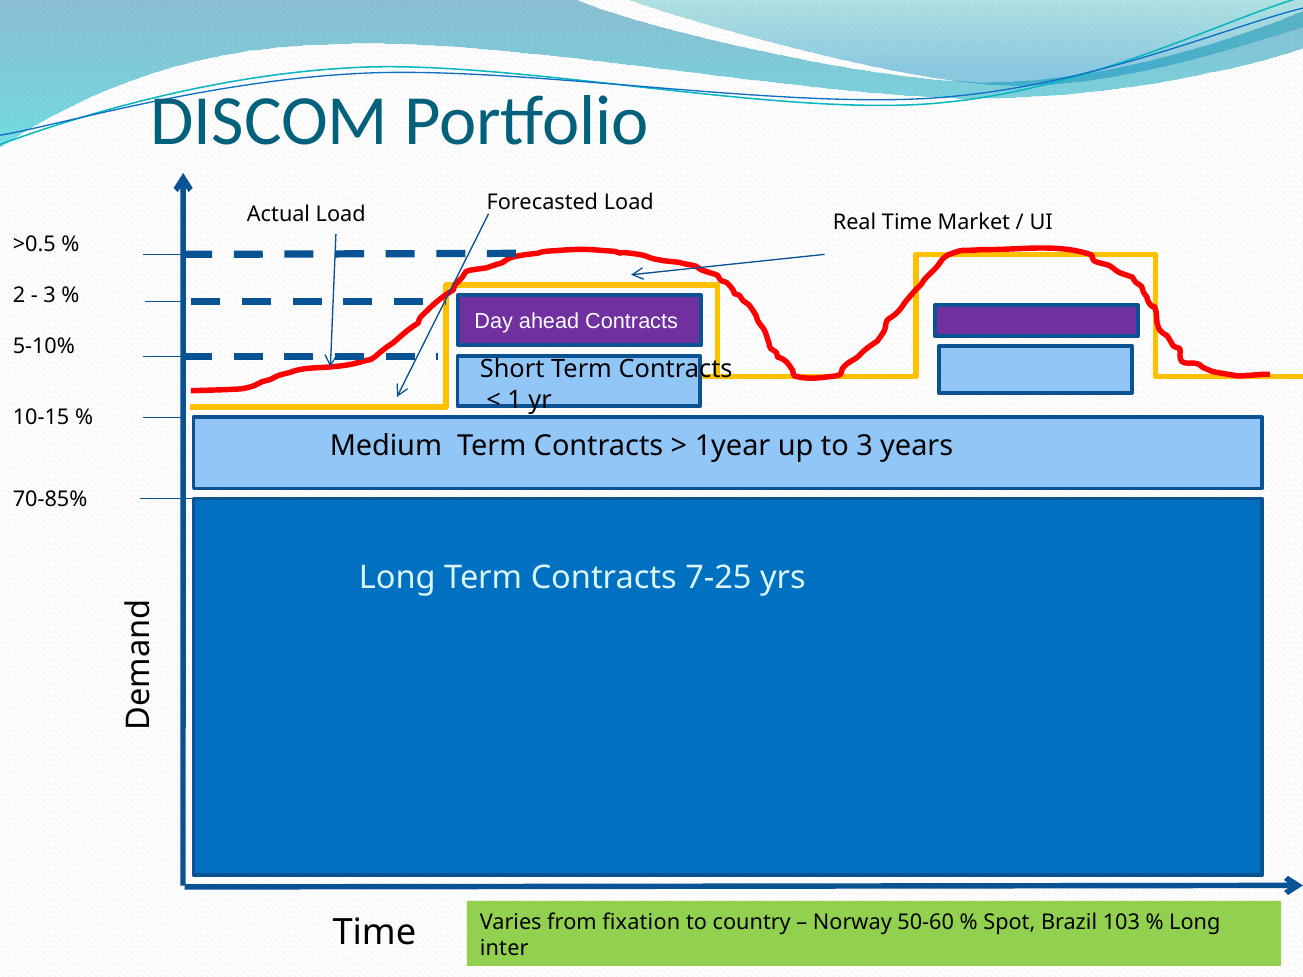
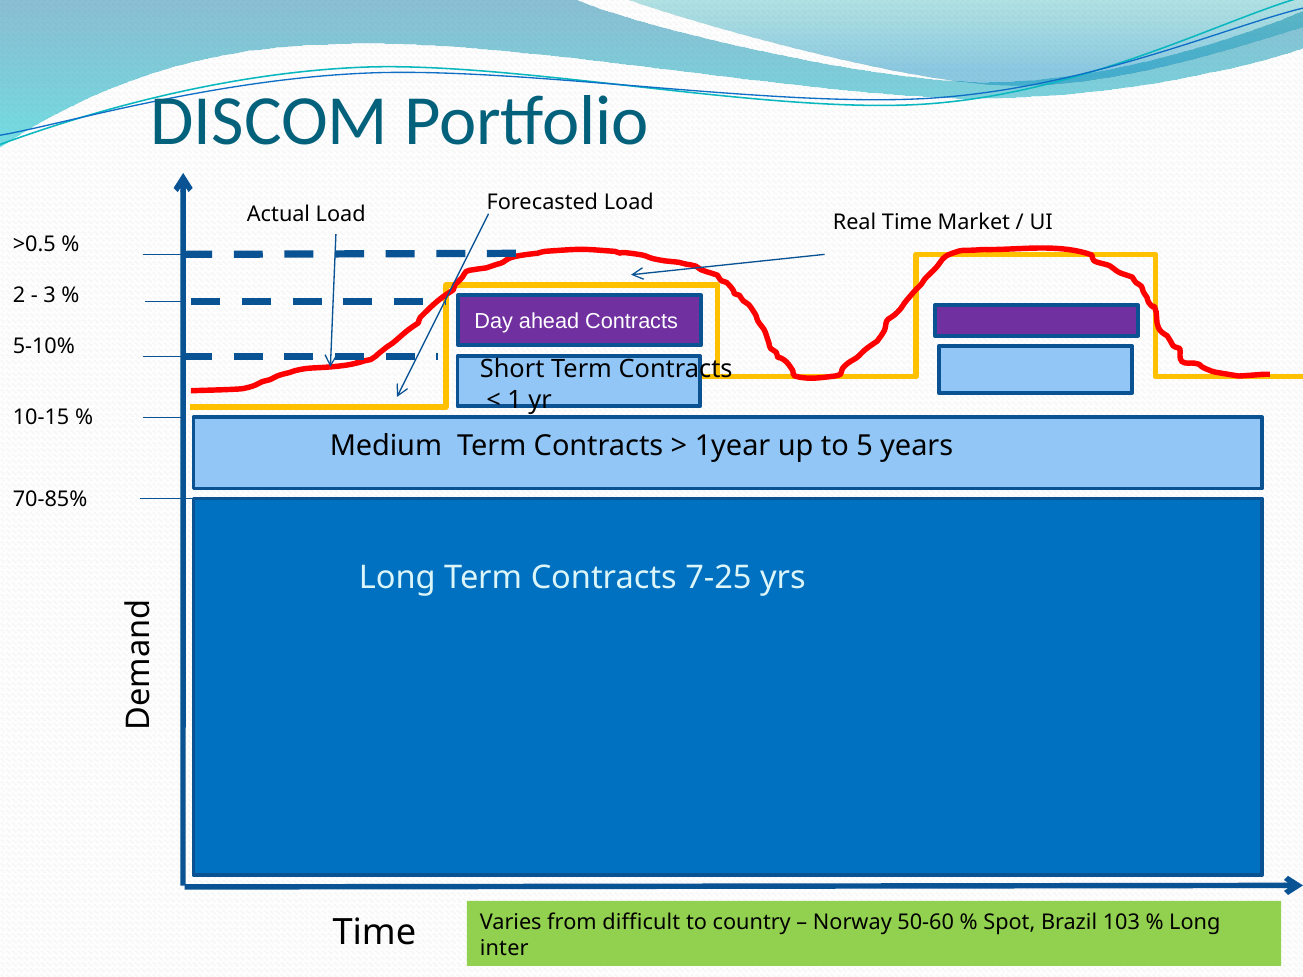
to 3: 3 -> 5
fixation: fixation -> difficult
